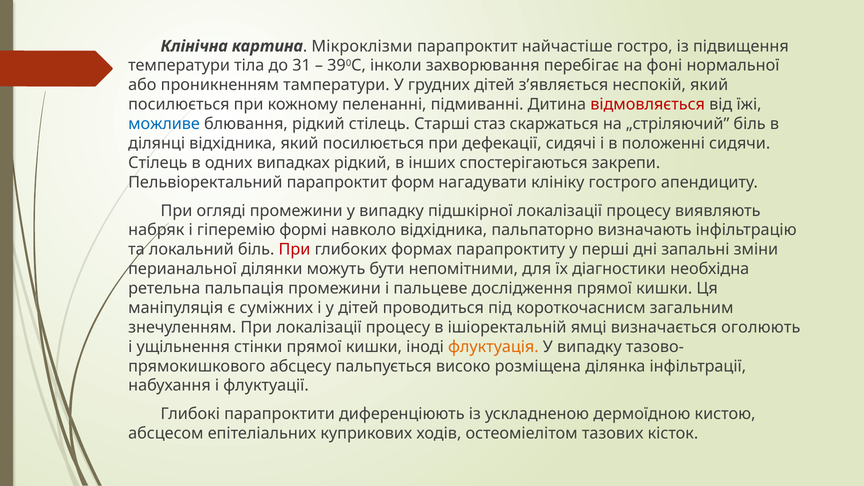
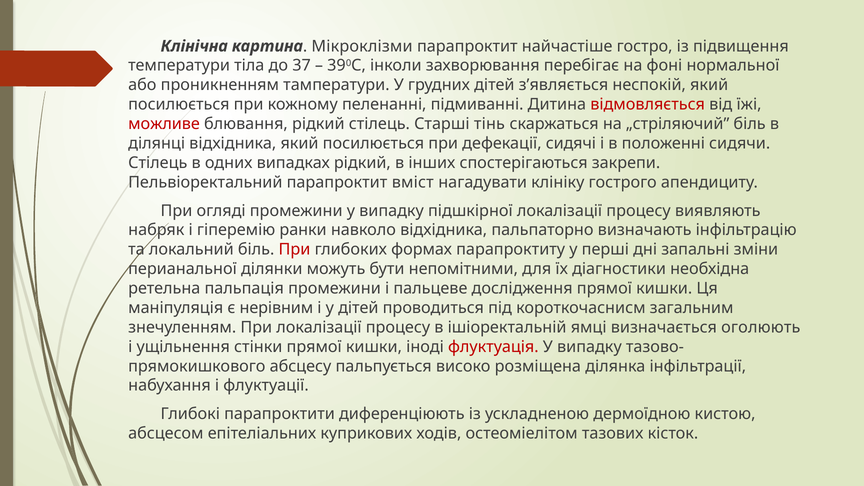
31: 31 -> 37
можливе colour: blue -> red
стаз: стаз -> тінь
форм: форм -> вміст
формі: формі -> ранки
суміжних: суміжних -> нерівним
флуктуація colour: orange -> red
